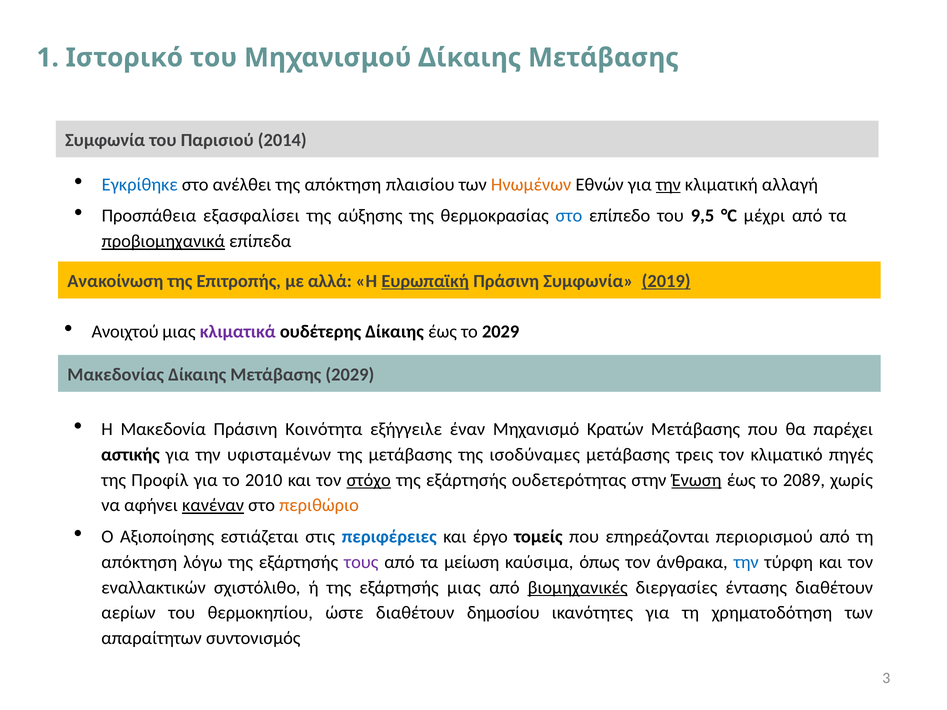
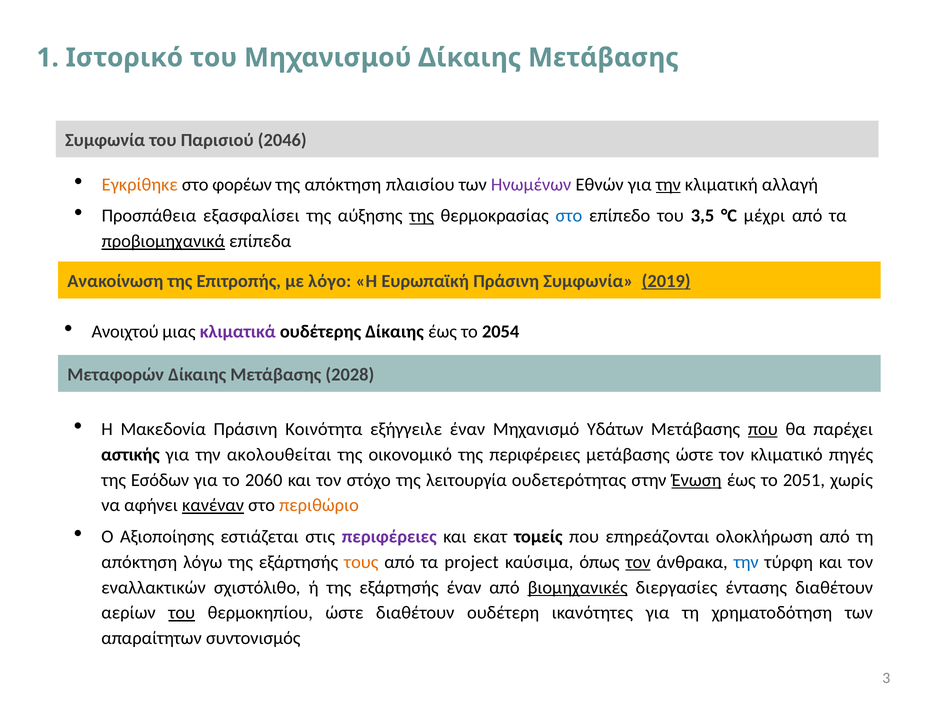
2014: 2014 -> 2046
Εγκρίθηκε colour: blue -> orange
ανέλθει: ανέλθει -> φορέων
Ηνωμένων colour: orange -> purple
της at (422, 216) underline: none -> present
9,5: 9,5 -> 3,5
αλλά: αλλά -> λόγο
Ευρωπαϊκή underline: present -> none
το 2029: 2029 -> 2054
Μακεδονίας: Μακεδονίας -> Μεταφορών
Μετάβασης 2029: 2029 -> 2028
Κρατών: Κρατών -> Υδάτων
που at (763, 429) underline: none -> present
υφισταμένων: υφισταμένων -> ακολουθείται
της μετάβασης: μετάβασης -> οικονομικό
της ισοδύναμες: ισοδύναμες -> περιφέρειες
μετάβασης τρεις: τρεις -> ώστε
Προφίλ: Προφίλ -> Εσόδων
2010: 2010 -> 2060
στόχο underline: present -> none
εξάρτησής at (466, 480): εξάρτησής -> λειτουργία
2089: 2089 -> 2051
περιφέρειες at (389, 537) colour: blue -> purple
έργο: έργο -> εκατ
περιορισμού: περιορισμού -> ολοκλήρωση
τους colour: purple -> orange
μείωση: μείωση -> project
τον at (638, 562) underline: none -> present
εξάρτησής μιας: μιας -> έναν
του at (182, 613) underline: none -> present
δημοσίου: δημοσίου -> ουδέτερη
